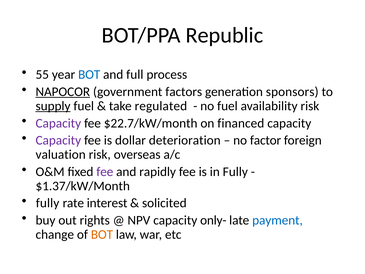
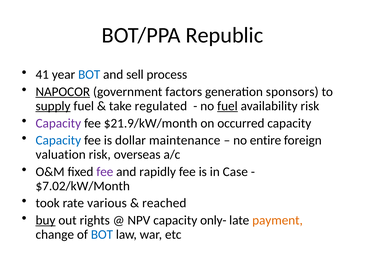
55: 55 -> 41
full: full -> sell
fuel at (227, 106) underline: none -> present
$22.7/kW/month: $22.7/kW/month -> $21.9/kW/month
financed: financed -> occurred
Capacity at (58, 140) colour: purple -> blue
deterioration: deterioration -> maintenance
factor: factor -> entire
in Fully: Fully -> Case
$1.37/kW/Month: $1.37/kW/Month -> $7.02/kW/Month
fully at (48, 203): fully -> took
interest: interest -> various
solicited: solicited -> reached
buy underline: none -> present
payment colour: blue -> orange
BOT at (102, 234) colour: orange -> blue
